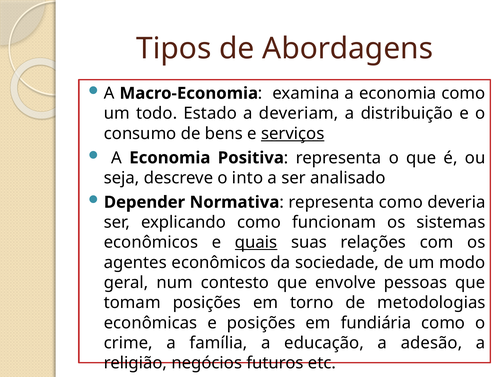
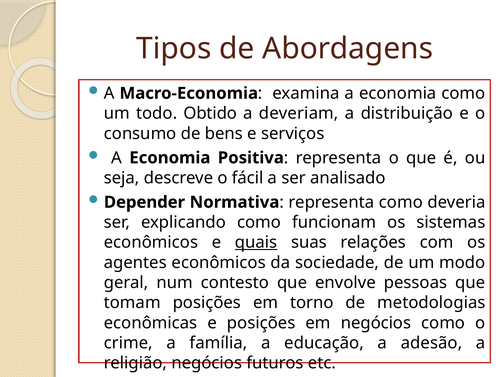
Estado: Estado -> Obtido
serviços underline: present -> none
into: into -> fácil
em fundiária: fundiária -> negócios
